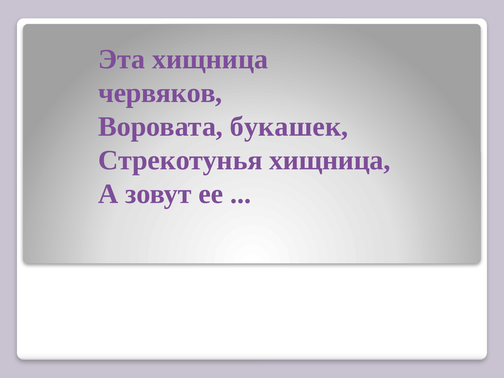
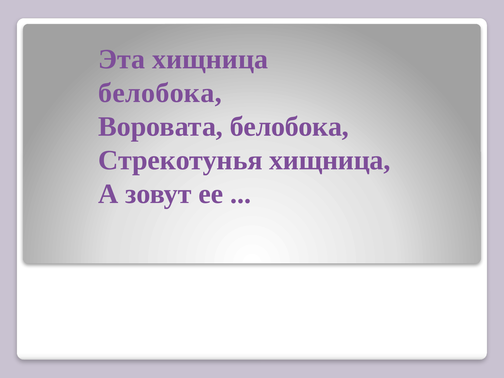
червяков at (160, 93): червяков -> белобока
Воровата букашек: букашек -> белобока
